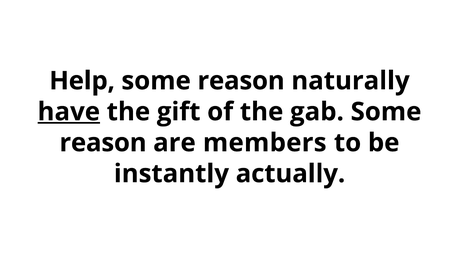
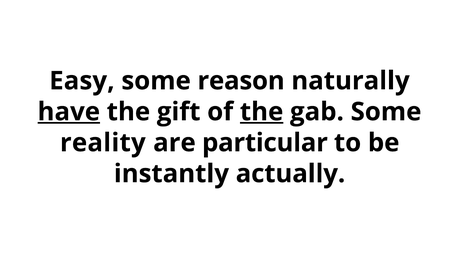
Help: Help -> Easy
the at (262, 112) underline: none -> present
reason at (103, 143): reason -> reality
members: members -> particular
